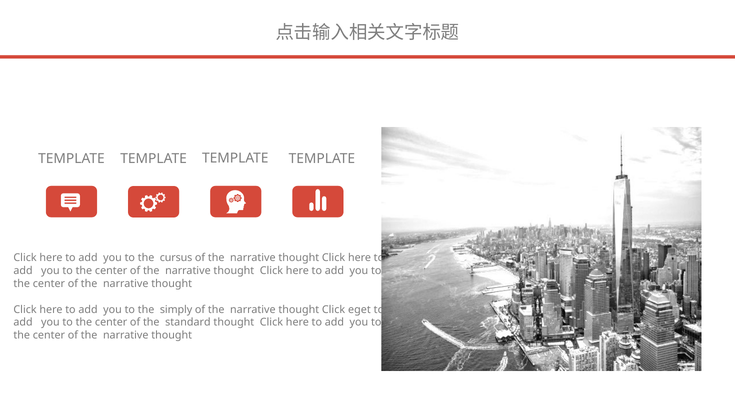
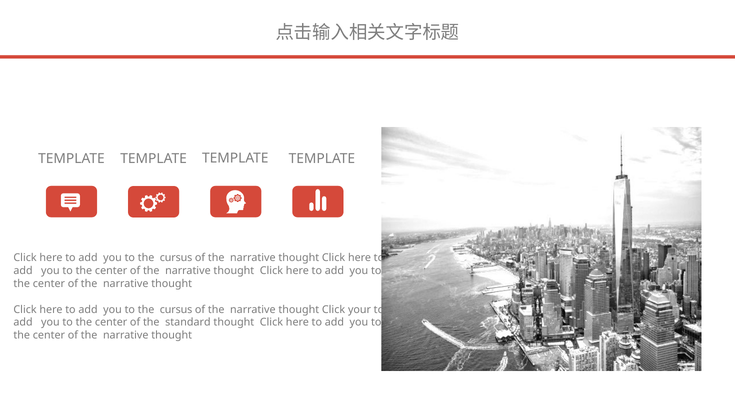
simply at (176, 309): simply -> cursus
eget: eget -> your
